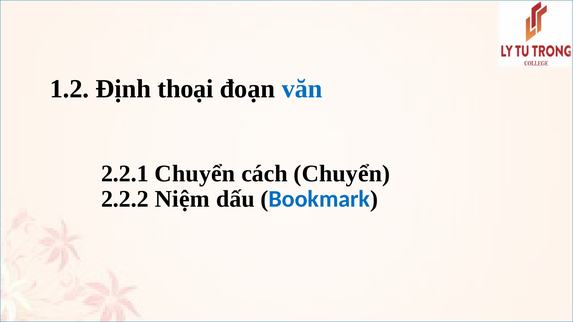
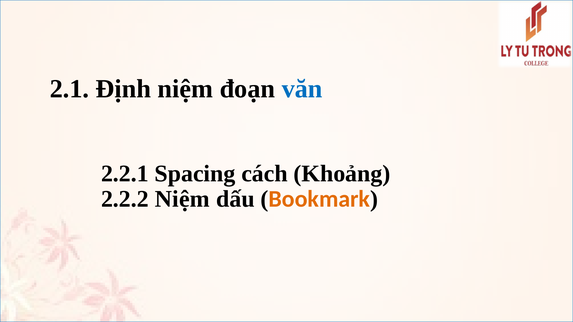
1.2: 1.2 -> 2.1
Định thoại: thoại -> niệm
2.2.1 Chuyển: Chuyển -> Spacing
cách Chuyển: Chuyển -> Khoảng
Bookmark colour: blue -> orange
